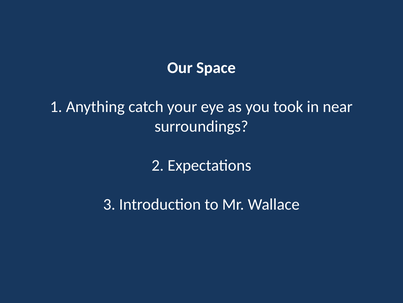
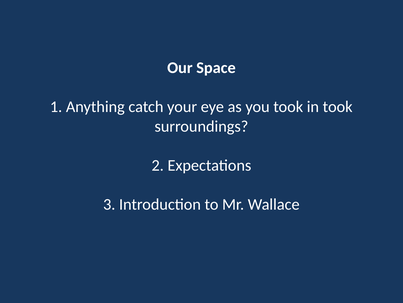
in near: near -> took
